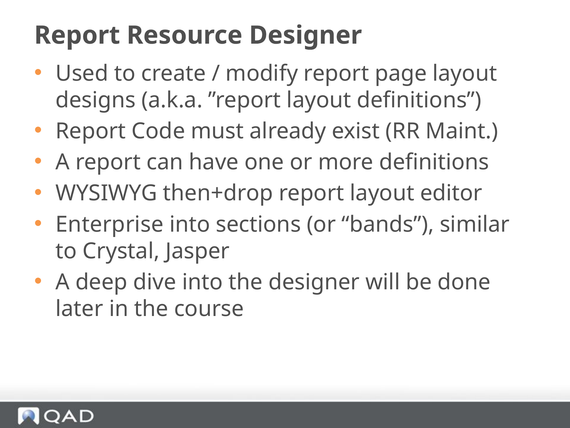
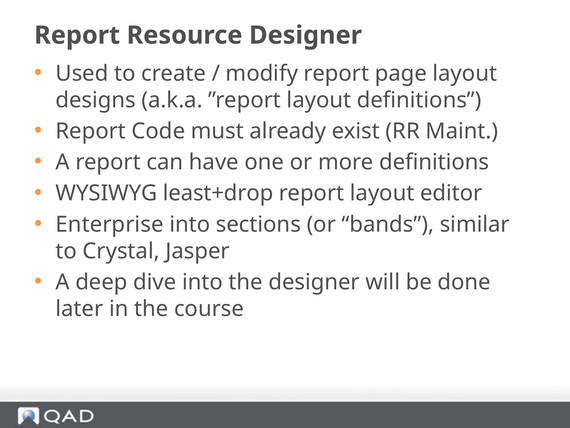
then+drop: then+drop -> least+drop
